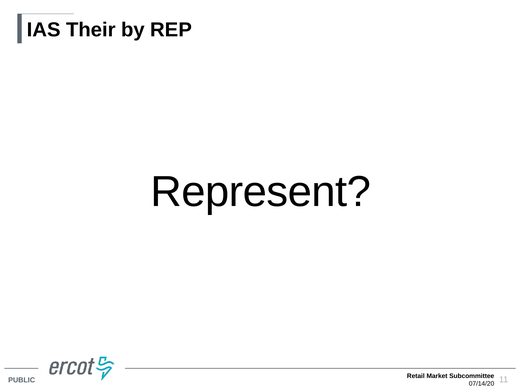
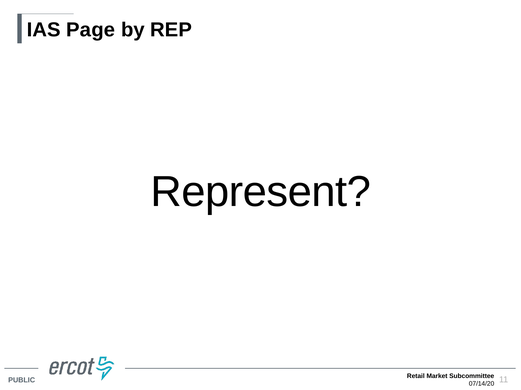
Their: Their -> Page
